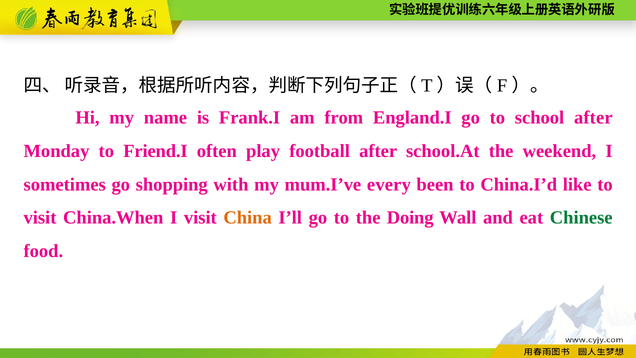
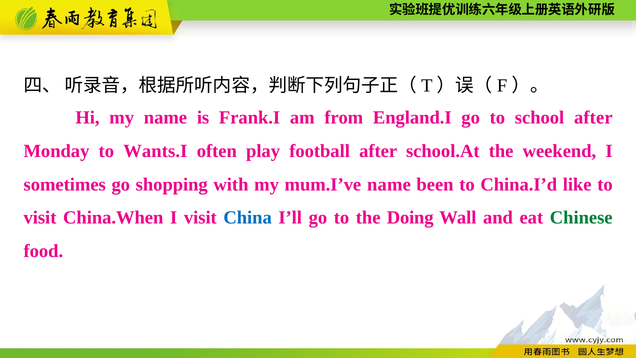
Friend.I: Friend.I -> Wants.I
mum.I’ve every: every -> name
China colour: orange -> blue
